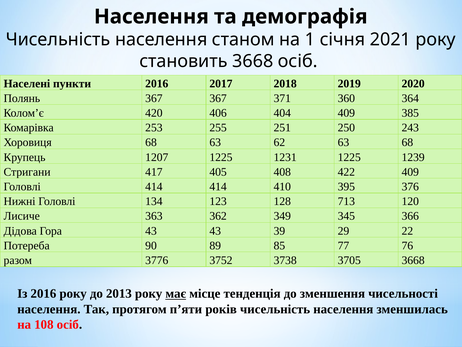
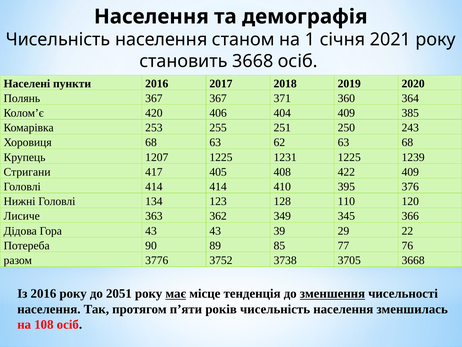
713: 713 -> 110
2013: 2013 -> 2051
зменшення underline: none -> present
